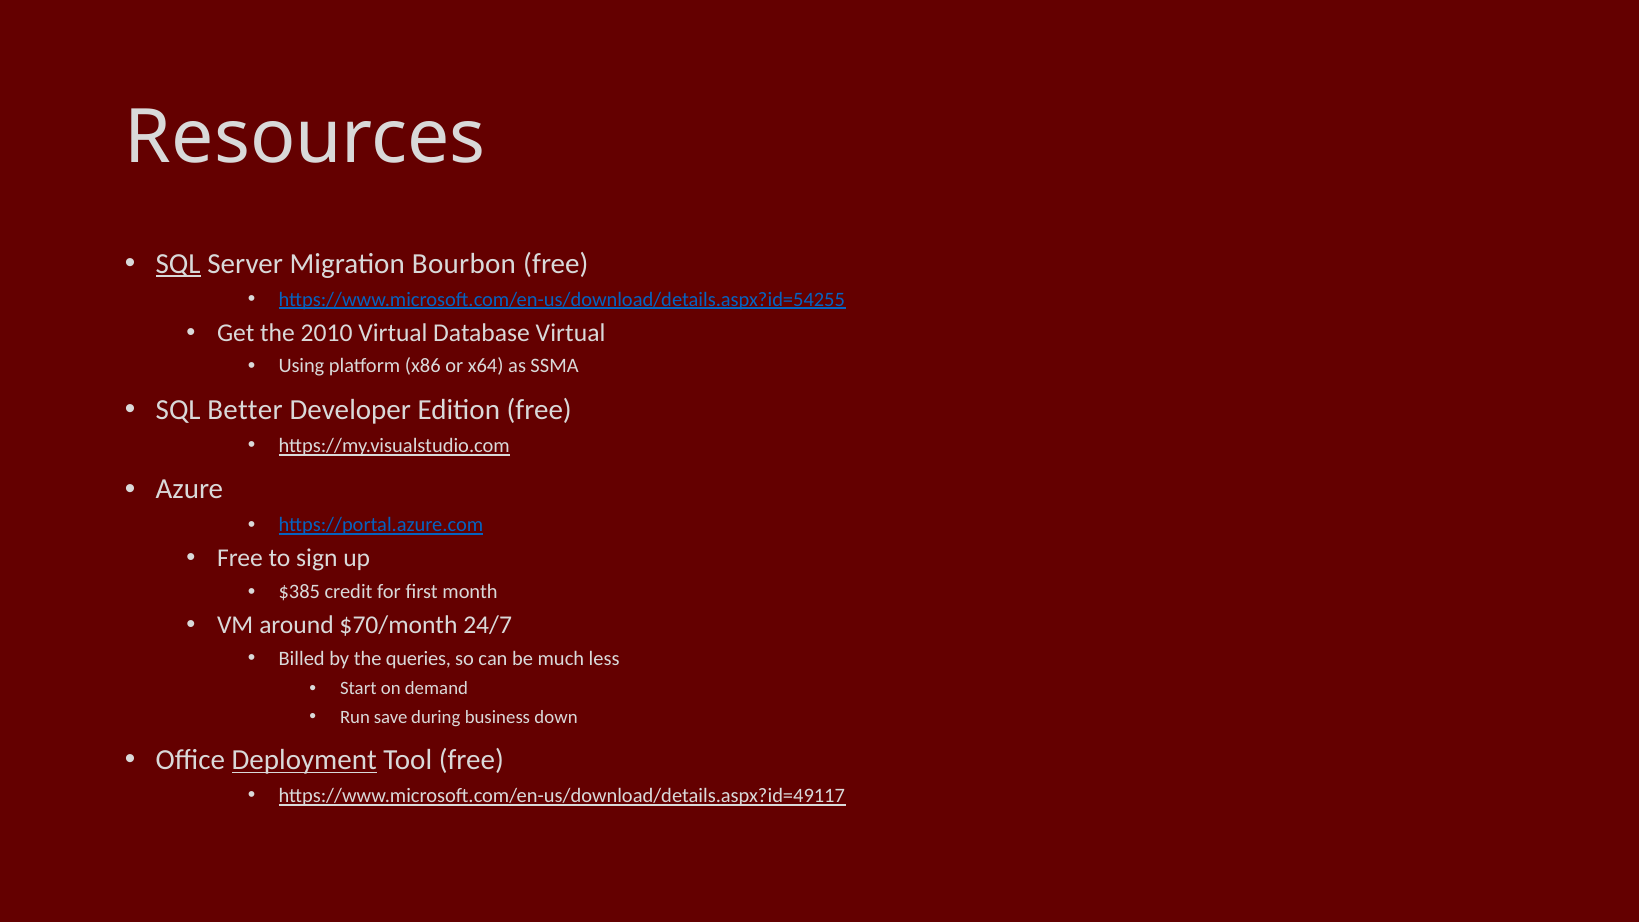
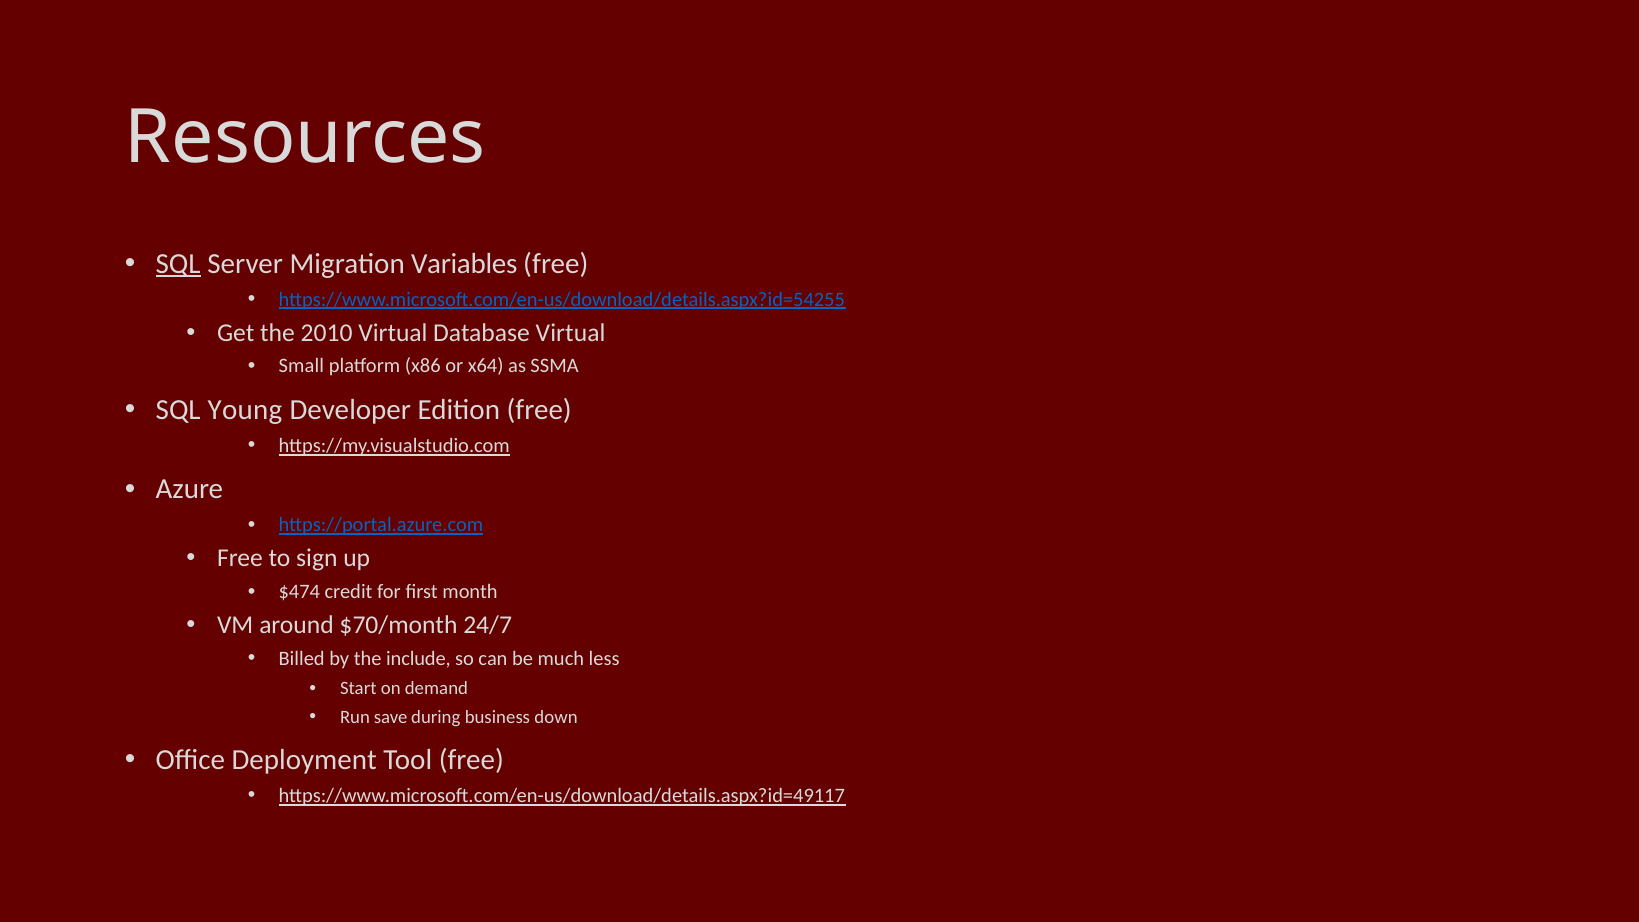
Bourbon: Bourbon -> Variables
Using: Using -> Small
Better: Better -> Young
$385: $385 -> $474
queries: queries -> include
Deployment underline: present -> none
